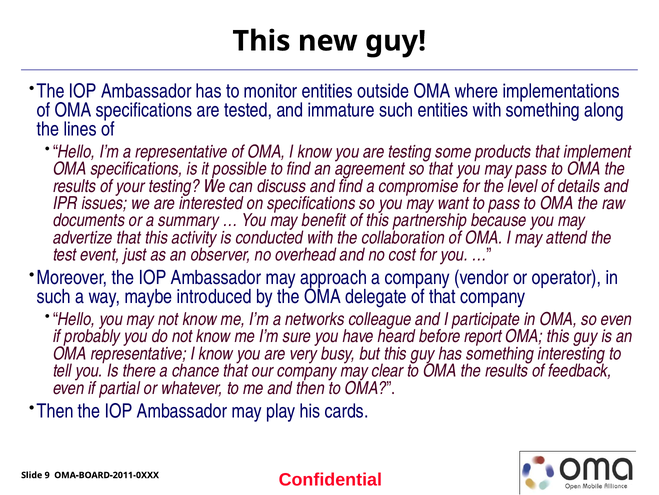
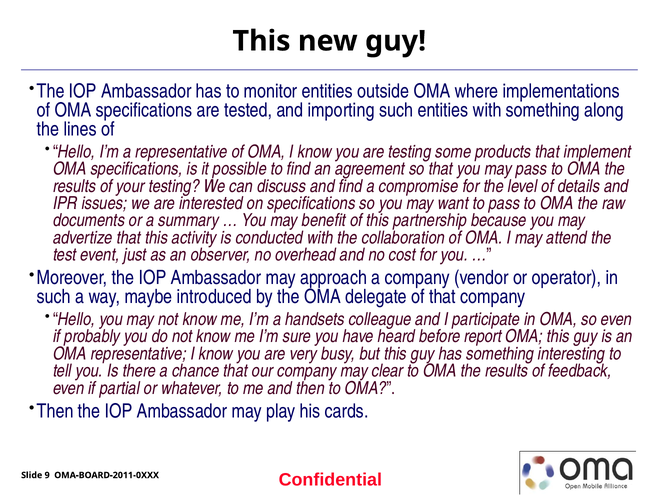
immature: immature -> importing
networks: networks -> handsets
